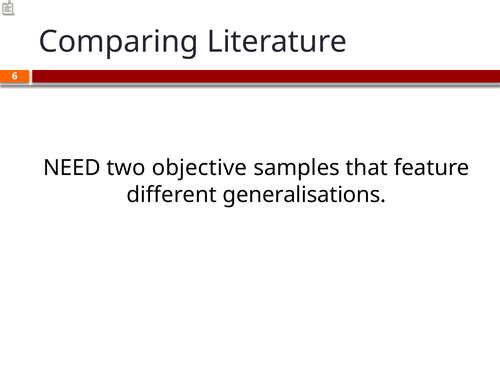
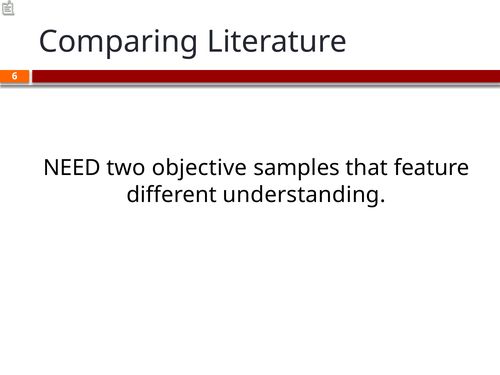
generalisations: generalisations -> understanding
